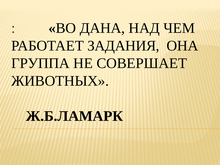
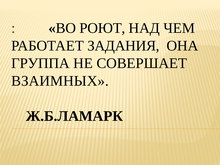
ДАНА: ДАНА -> РОЮТ
ЖИВОТНЫХ: ЖИВОТНЫХ -> ВЗАИМНЫХ
